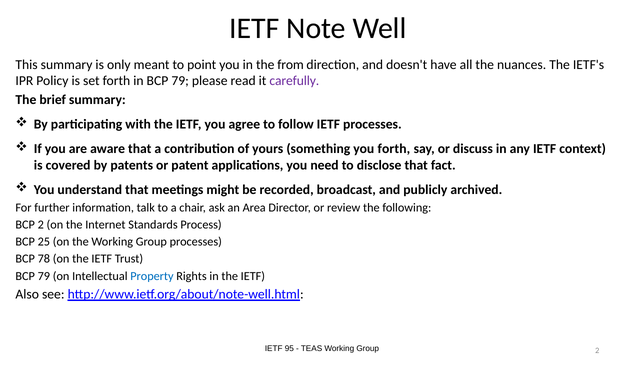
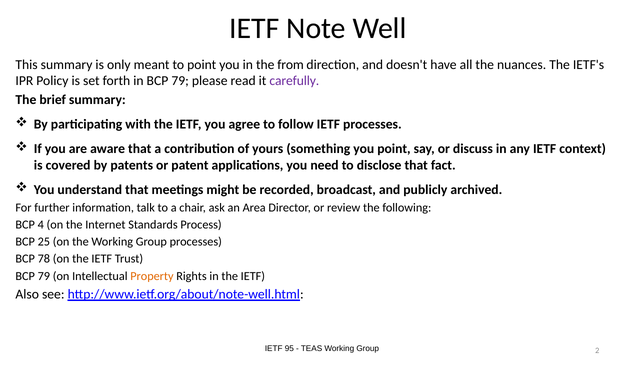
you forth: forth -> point
BCP 2: 2 -> 4
Property colour: blue -> orange
